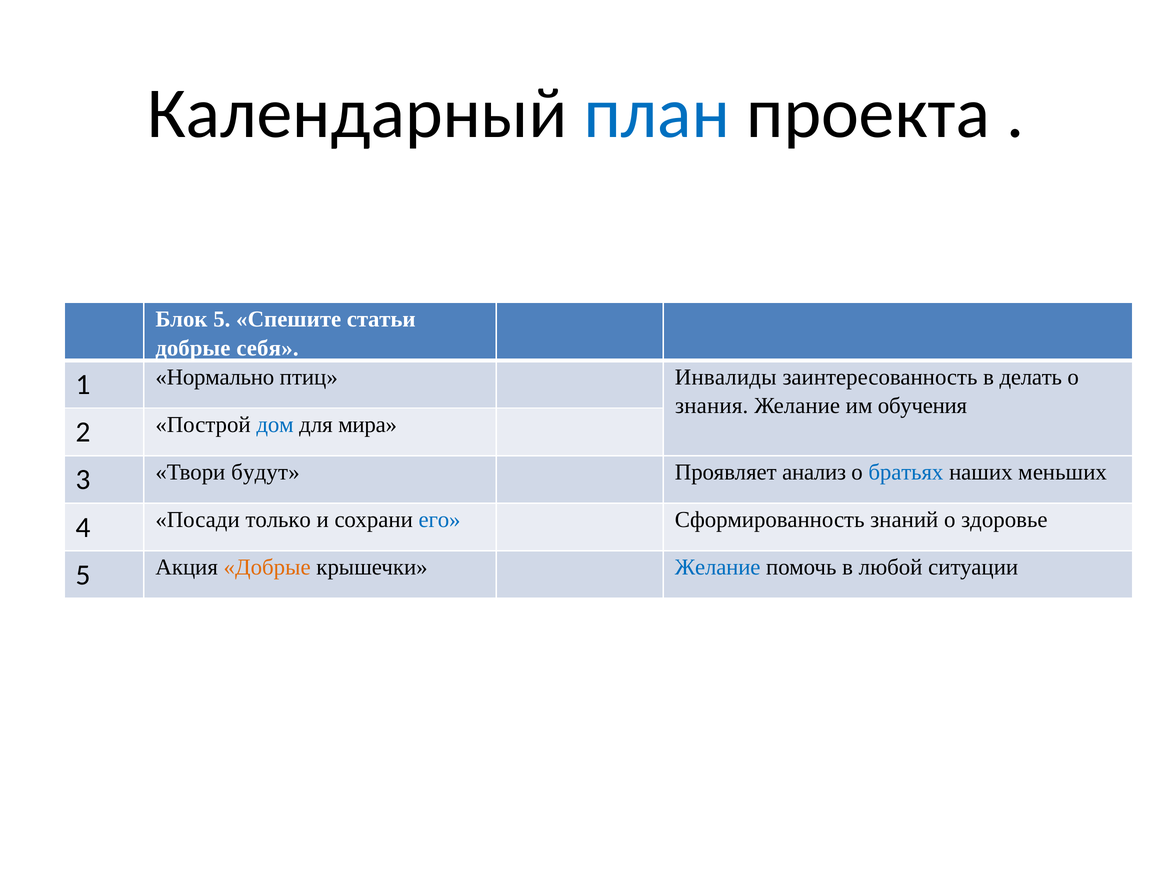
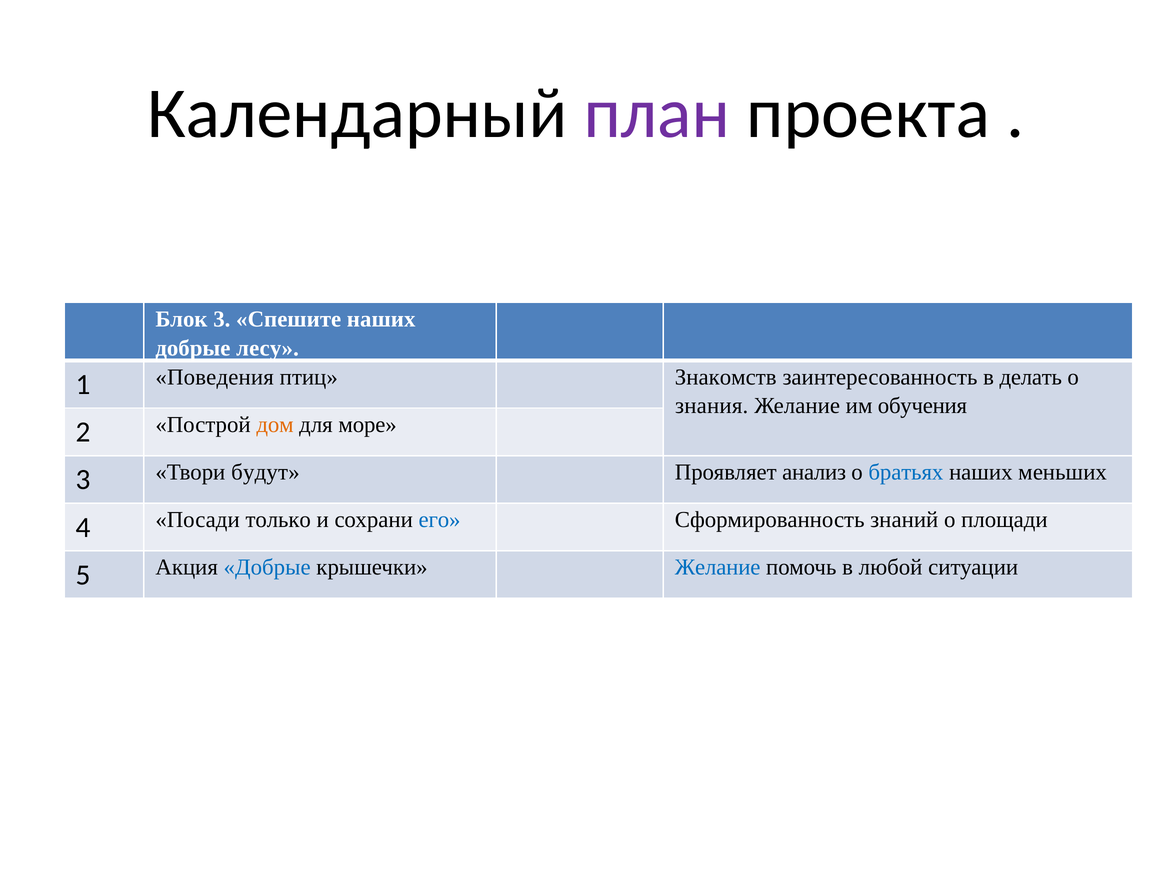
план colour: blue -> purple
Блок 5: 5 -> 3
Спешите статьи: статьи -> наших
себя: себя -> лесу
Нормально: Нормально -> Поведения
Инвалиды: Инвалиды -> Знакомств
дом colour: blue -> orange
мира: мира -> море
здоровье: здоровье -> площади
Добрые at (267, 567) colour: orange -> blue
